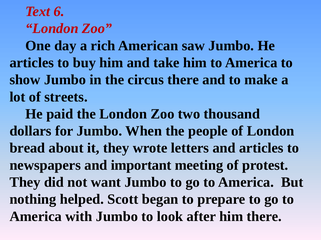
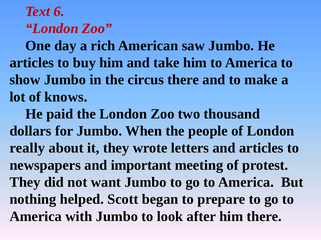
streets: streets -> knows
bread: bread -> really
